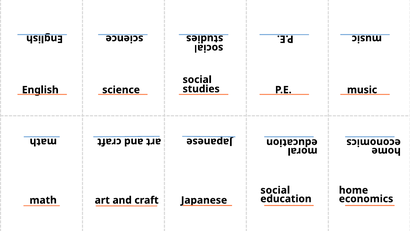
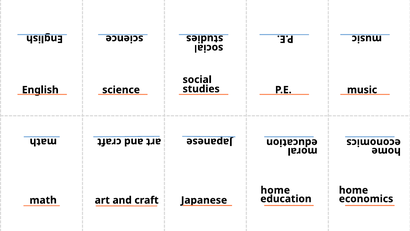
social at (275, 190): social -> home
